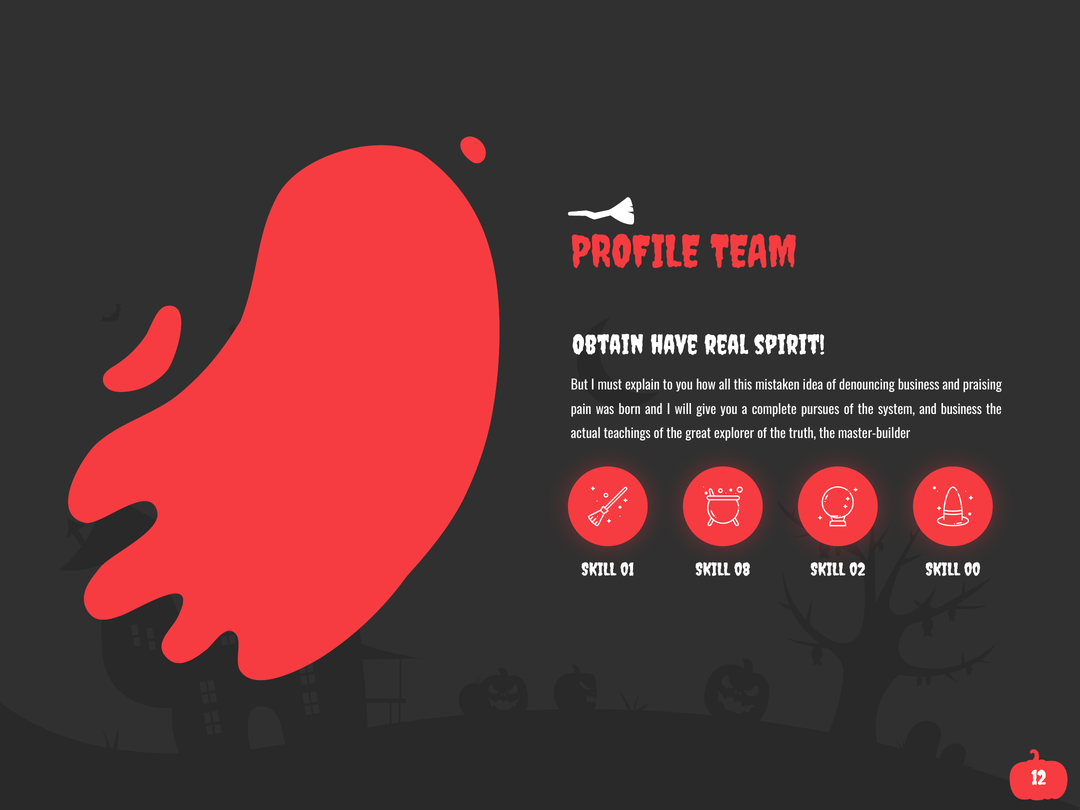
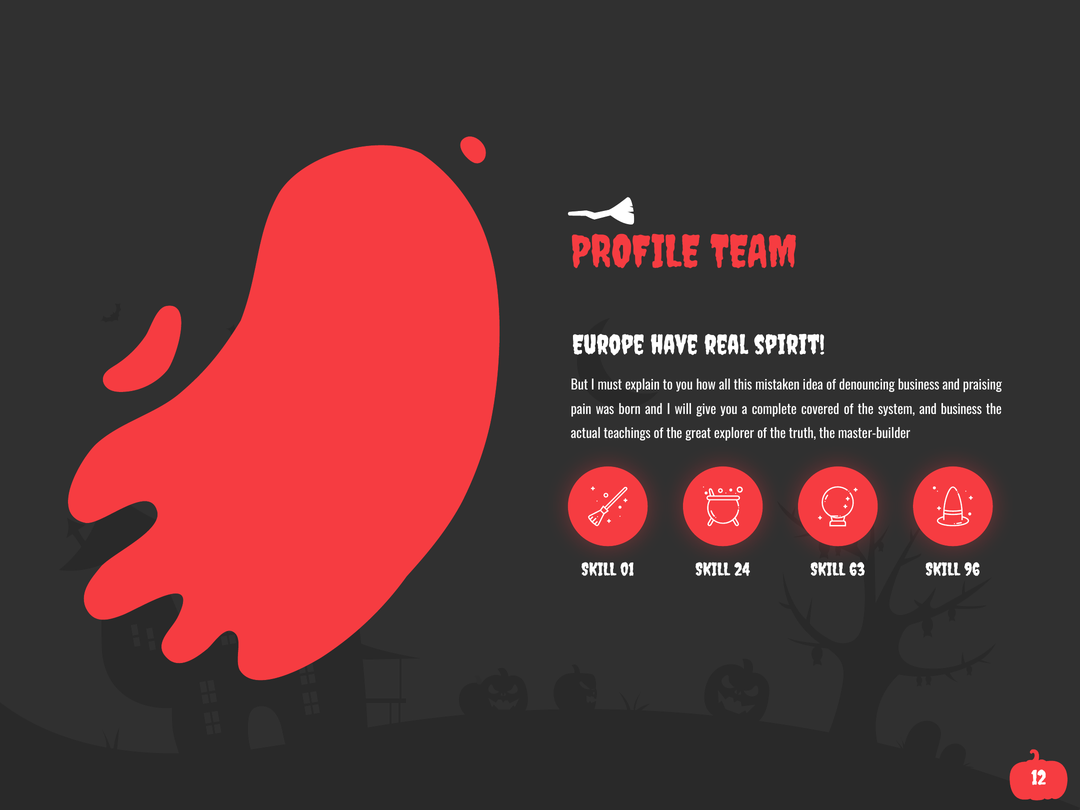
Obtain: Obtain -> Europe
pursues: pursues -> covered
08: 08 -> 24
02: 02 -> 63
00: 00 -> 96
